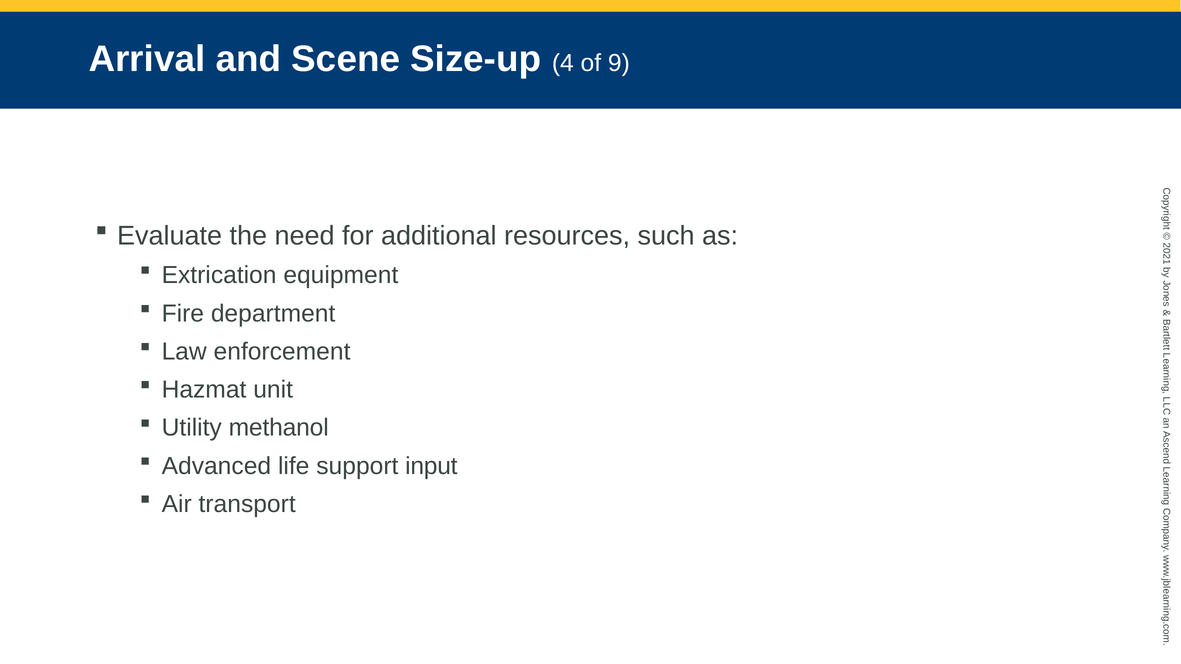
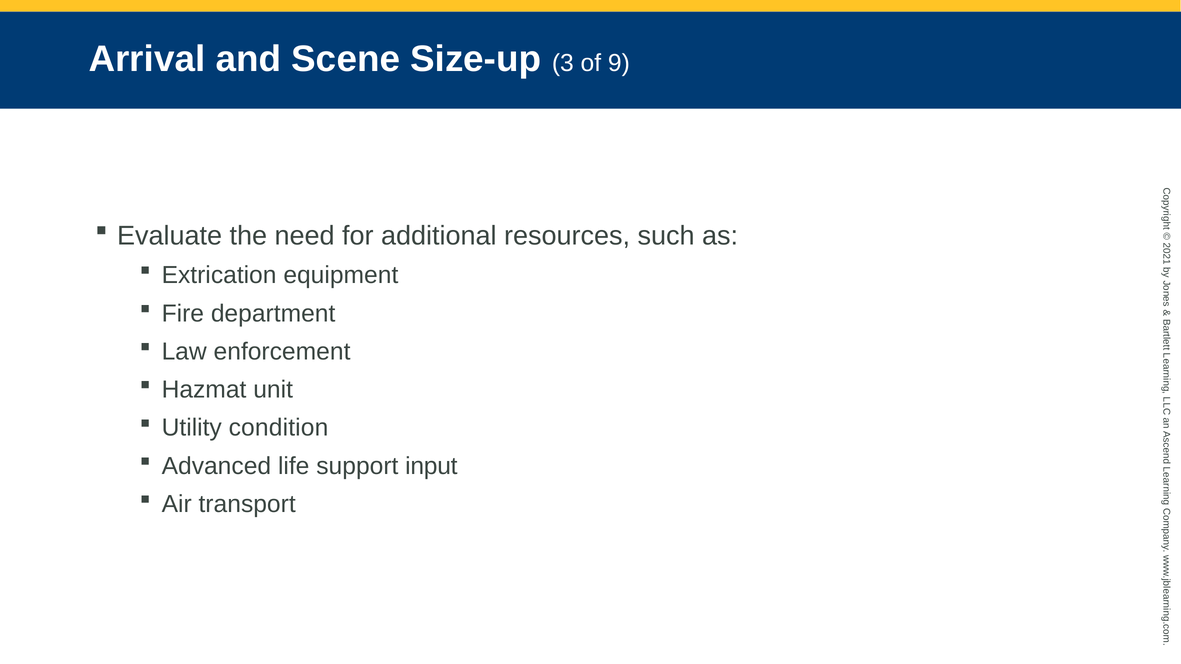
4: 4 -> 3
methanol: methanol -> condition
